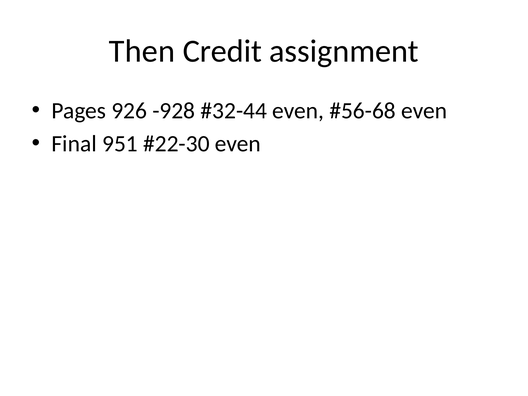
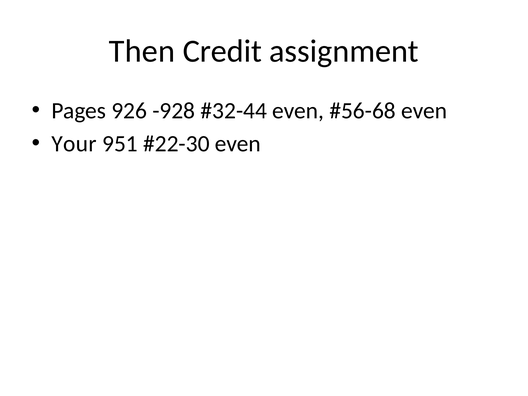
Final: Final -> Your
